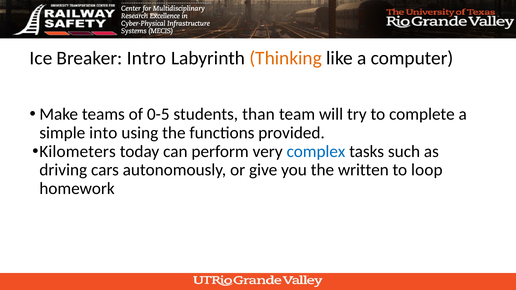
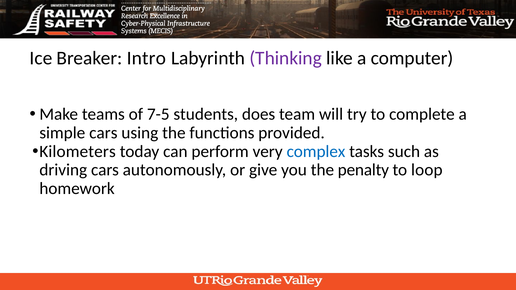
Thinking colour: orange -> purple
0-5: 0-5 -> 7-5
than: than -> does
simple into: into -> cars
written: written -> penalty
